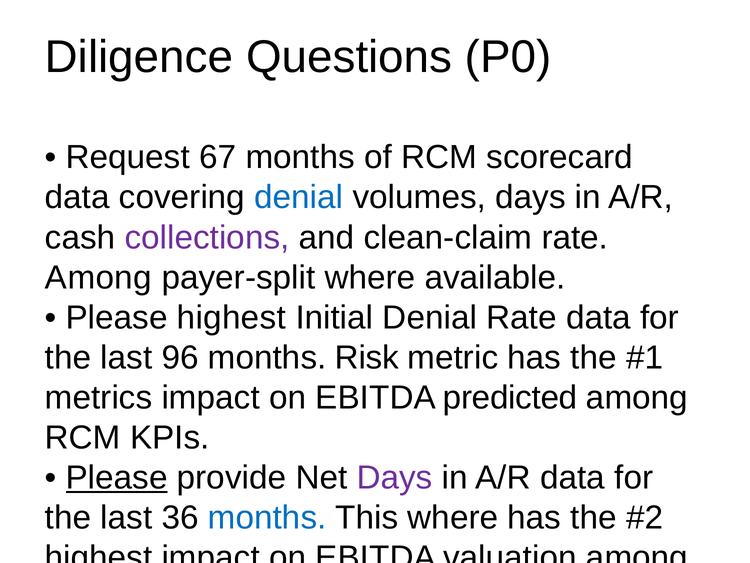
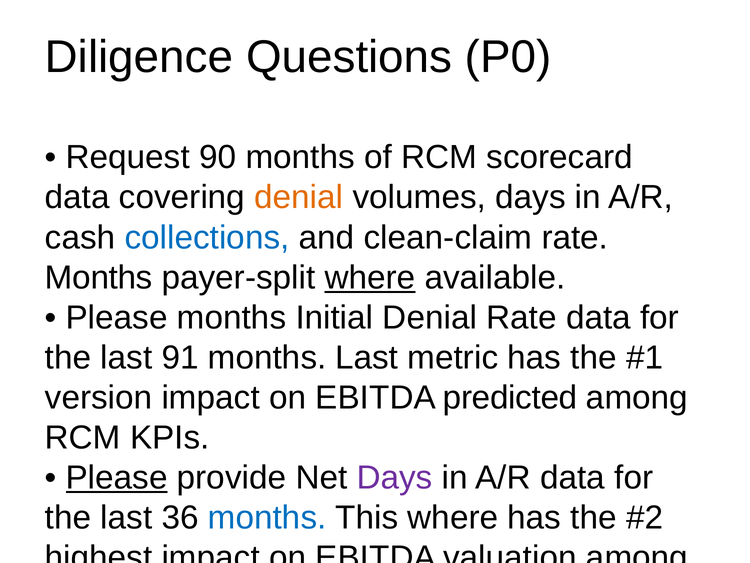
67: 67 -> 90
denial at (299, 197) colour: blue -> orange
collections colour: purple -> blue
Among at (98, 277): Among -> Months
where at (370, 277) underline: none -> present
Please highest: highest -> months
96: 96 -> 91
months Risk: Risk -> Last
metrics: metrics -> version
